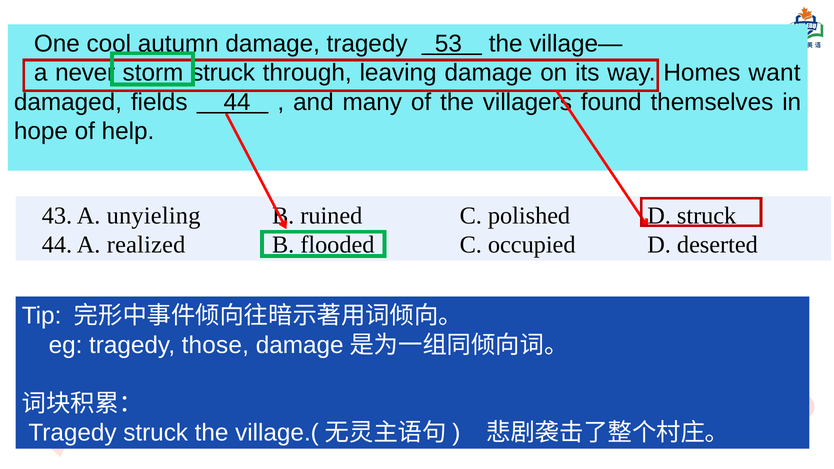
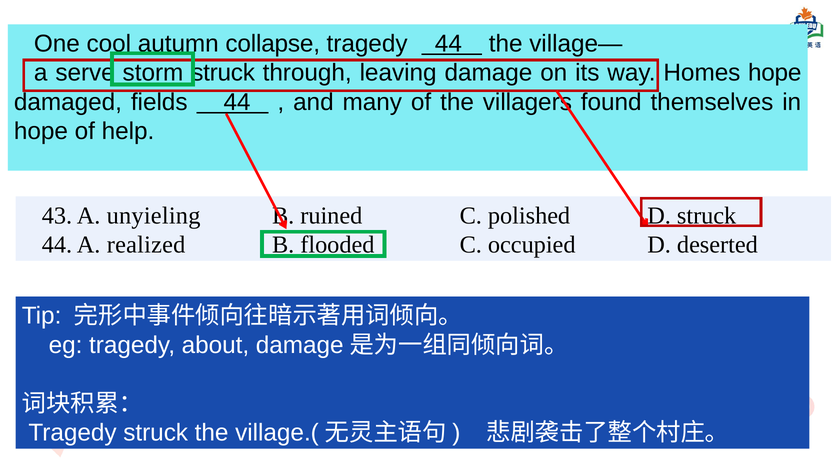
damage at (273, 44): damage -> collapse
tragedy 53: 53 -> 44
never: never -> serve
Homes want: want -> hope
those: those -> about
